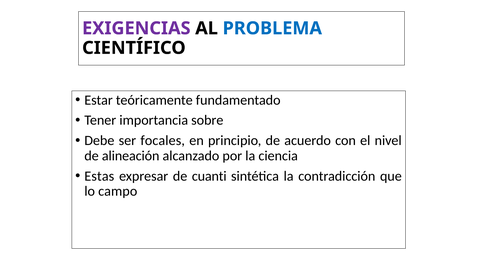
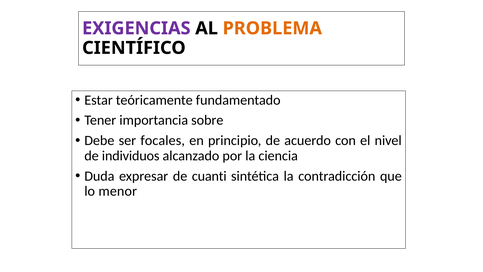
PROBLEMA colour: blue -> orange
alineación: alineación -> individuos
Estas: Estas -> Duda
campo: campo -> menor
